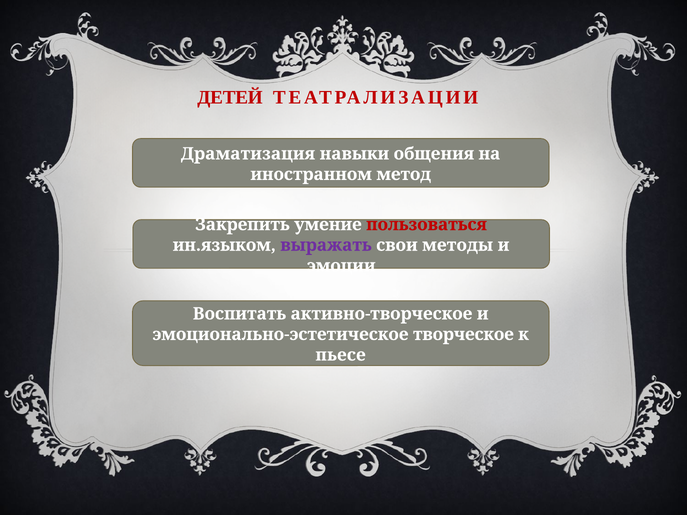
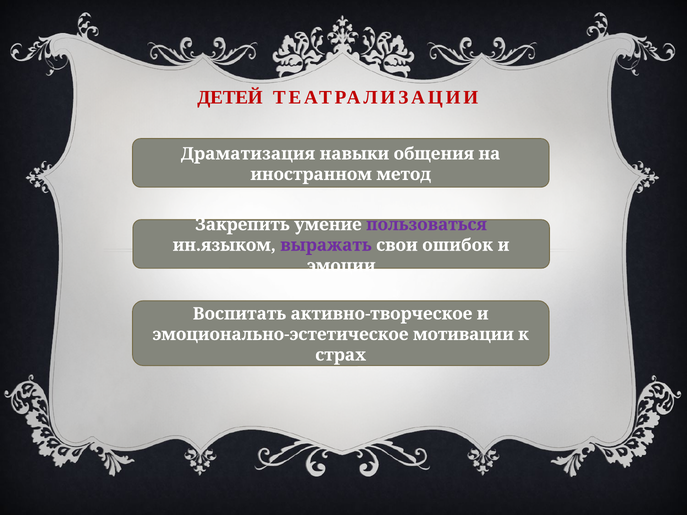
пользоваться colour: red -> purple
методы: методы -> ошибок
творческое: творческое -> мотивации
пьесе: пьесе -> страх
